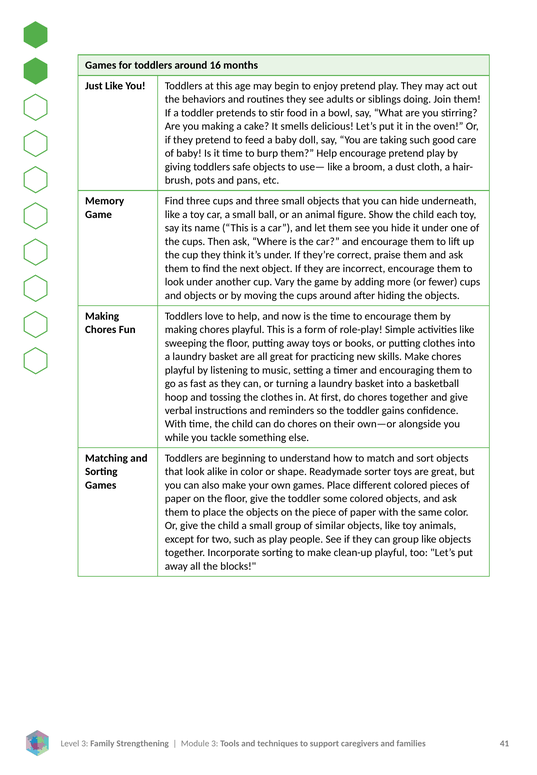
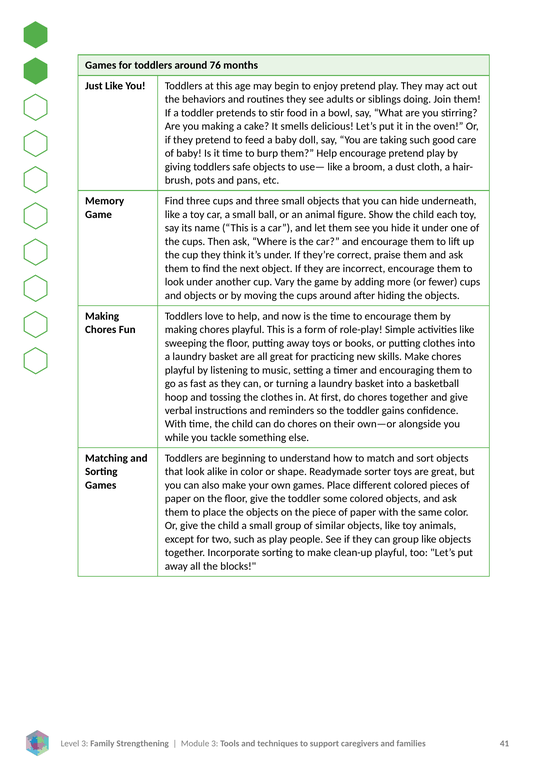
16: 16 -> 76
